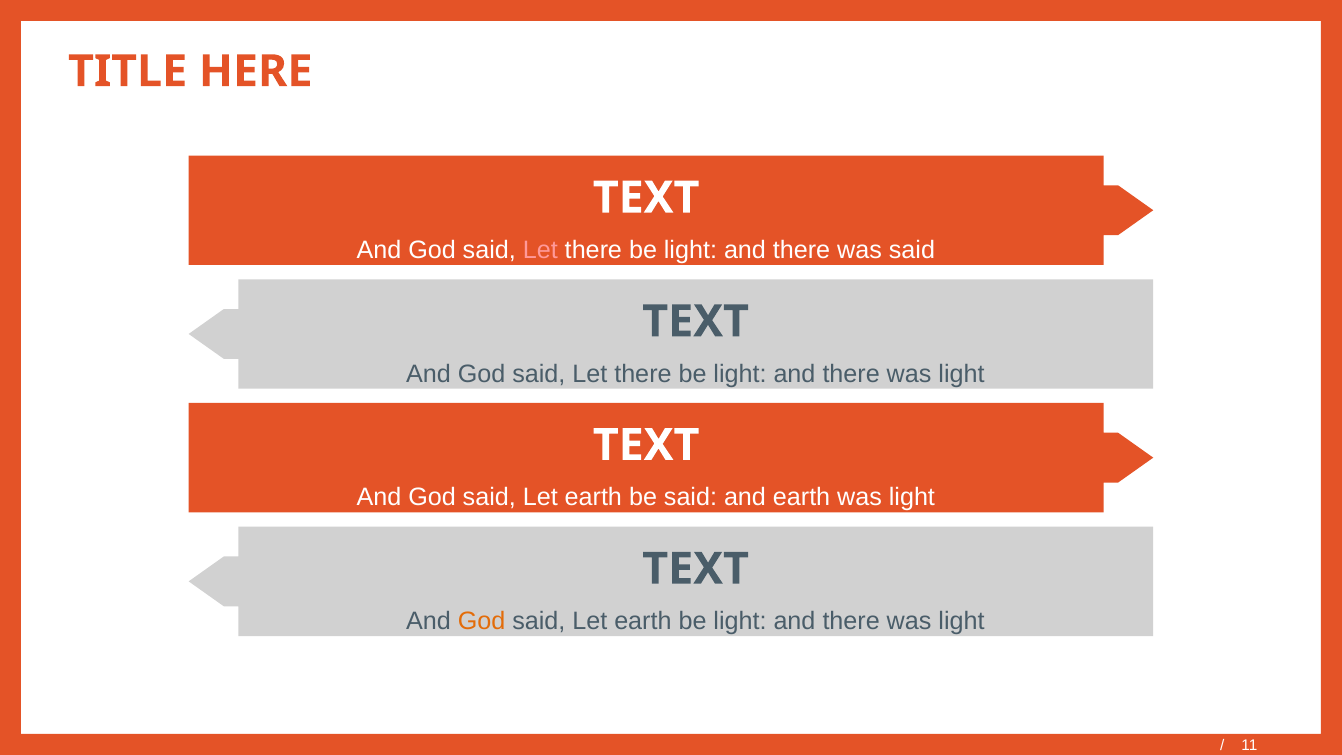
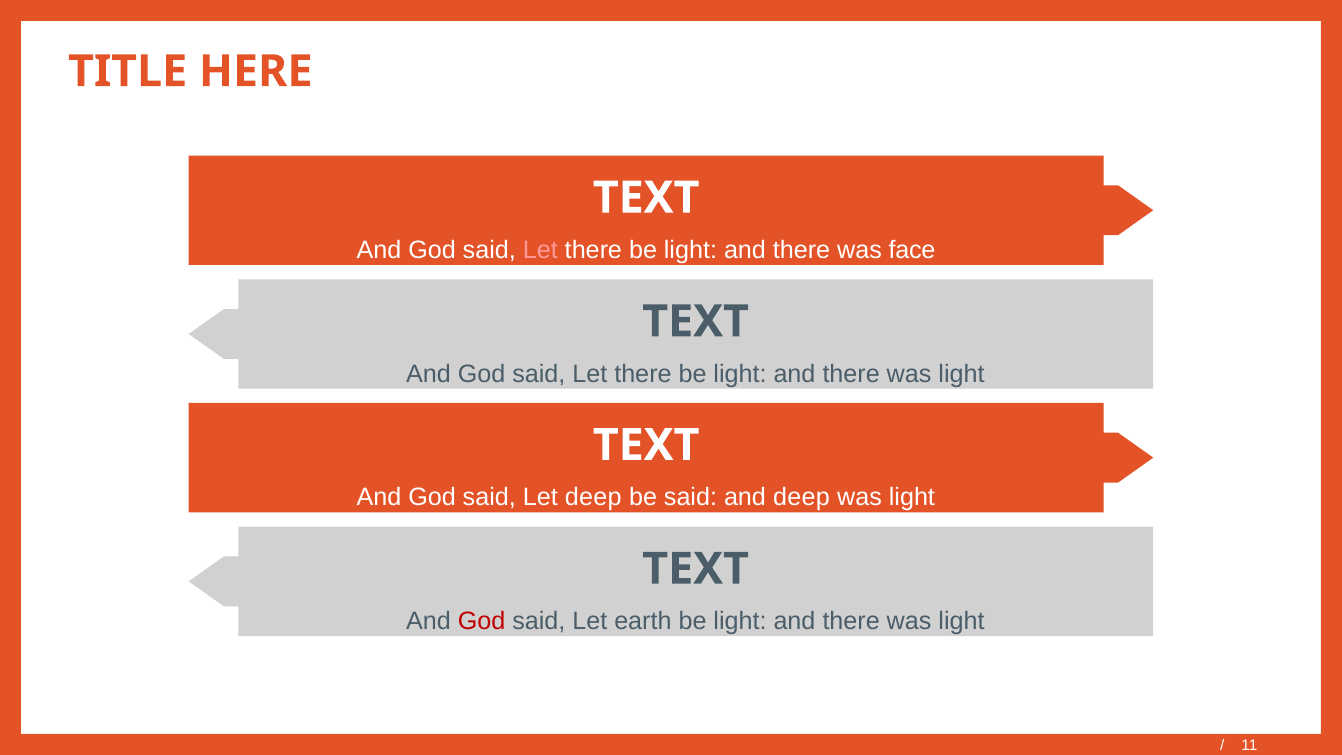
was said: said -> face
earth at (593, 497): earth -> deep
and earth: earth -> deep
God at (482, 621) colour: orange -> red
